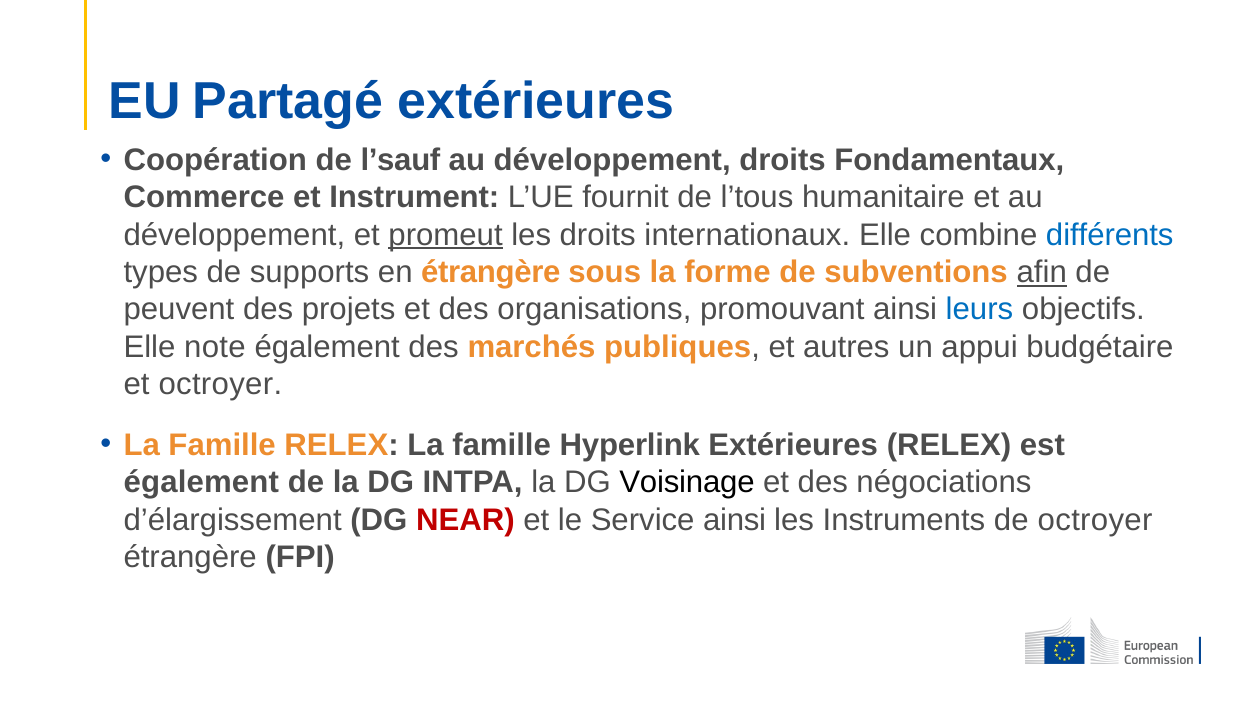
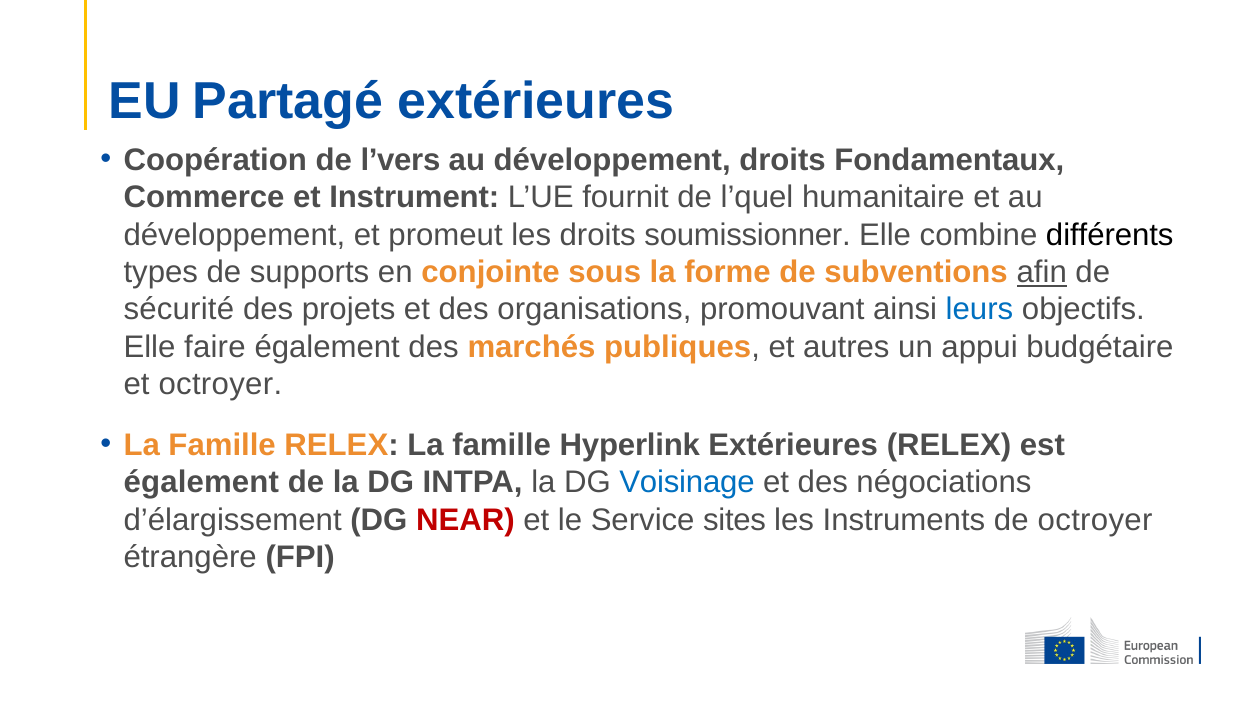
l’sauf: l’sauf -> l’vers
l’tous: l’tous -> l’quel
promeut underline: present -> none
internationaux: internationaux -> soumissionner
différents colour: blue -> black
en étrangère: étrangère -> conjointe
peuvent: peuvent -> sécurité
note: note -> faire
Voisinage colour: black -> blue
Service ainsi: ainsi -> sites
